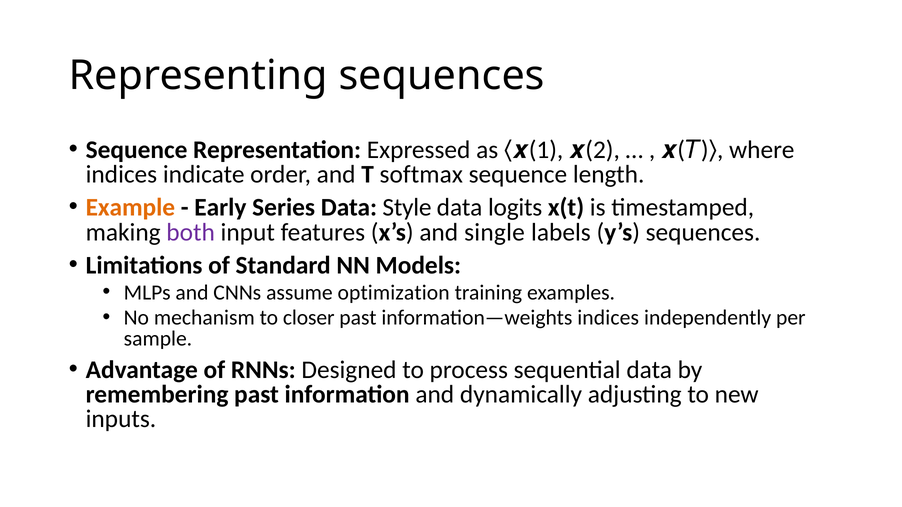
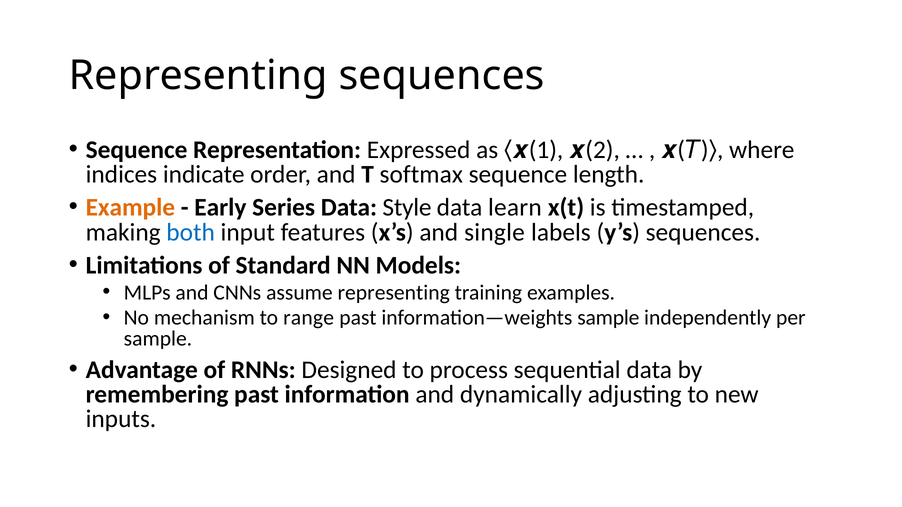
logits: logits -> learn
both colour: purple -> blue
assume optimization: optimization -> representing
closer: closer -> range
information—weights indices: indices -> sample
